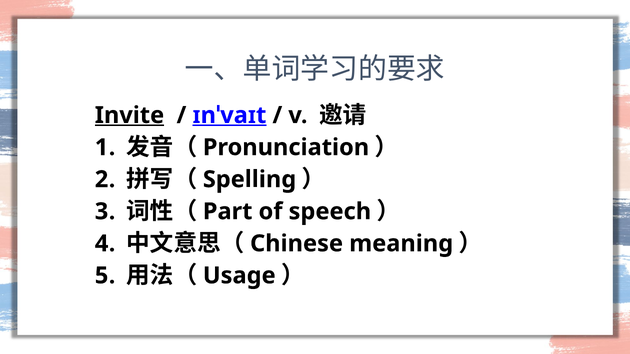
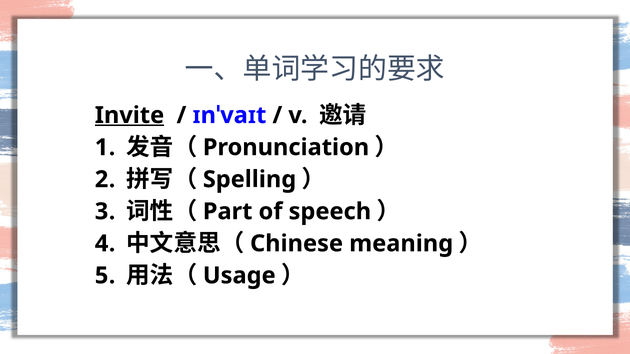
ɪnˈvaɪt underline: present -> none
